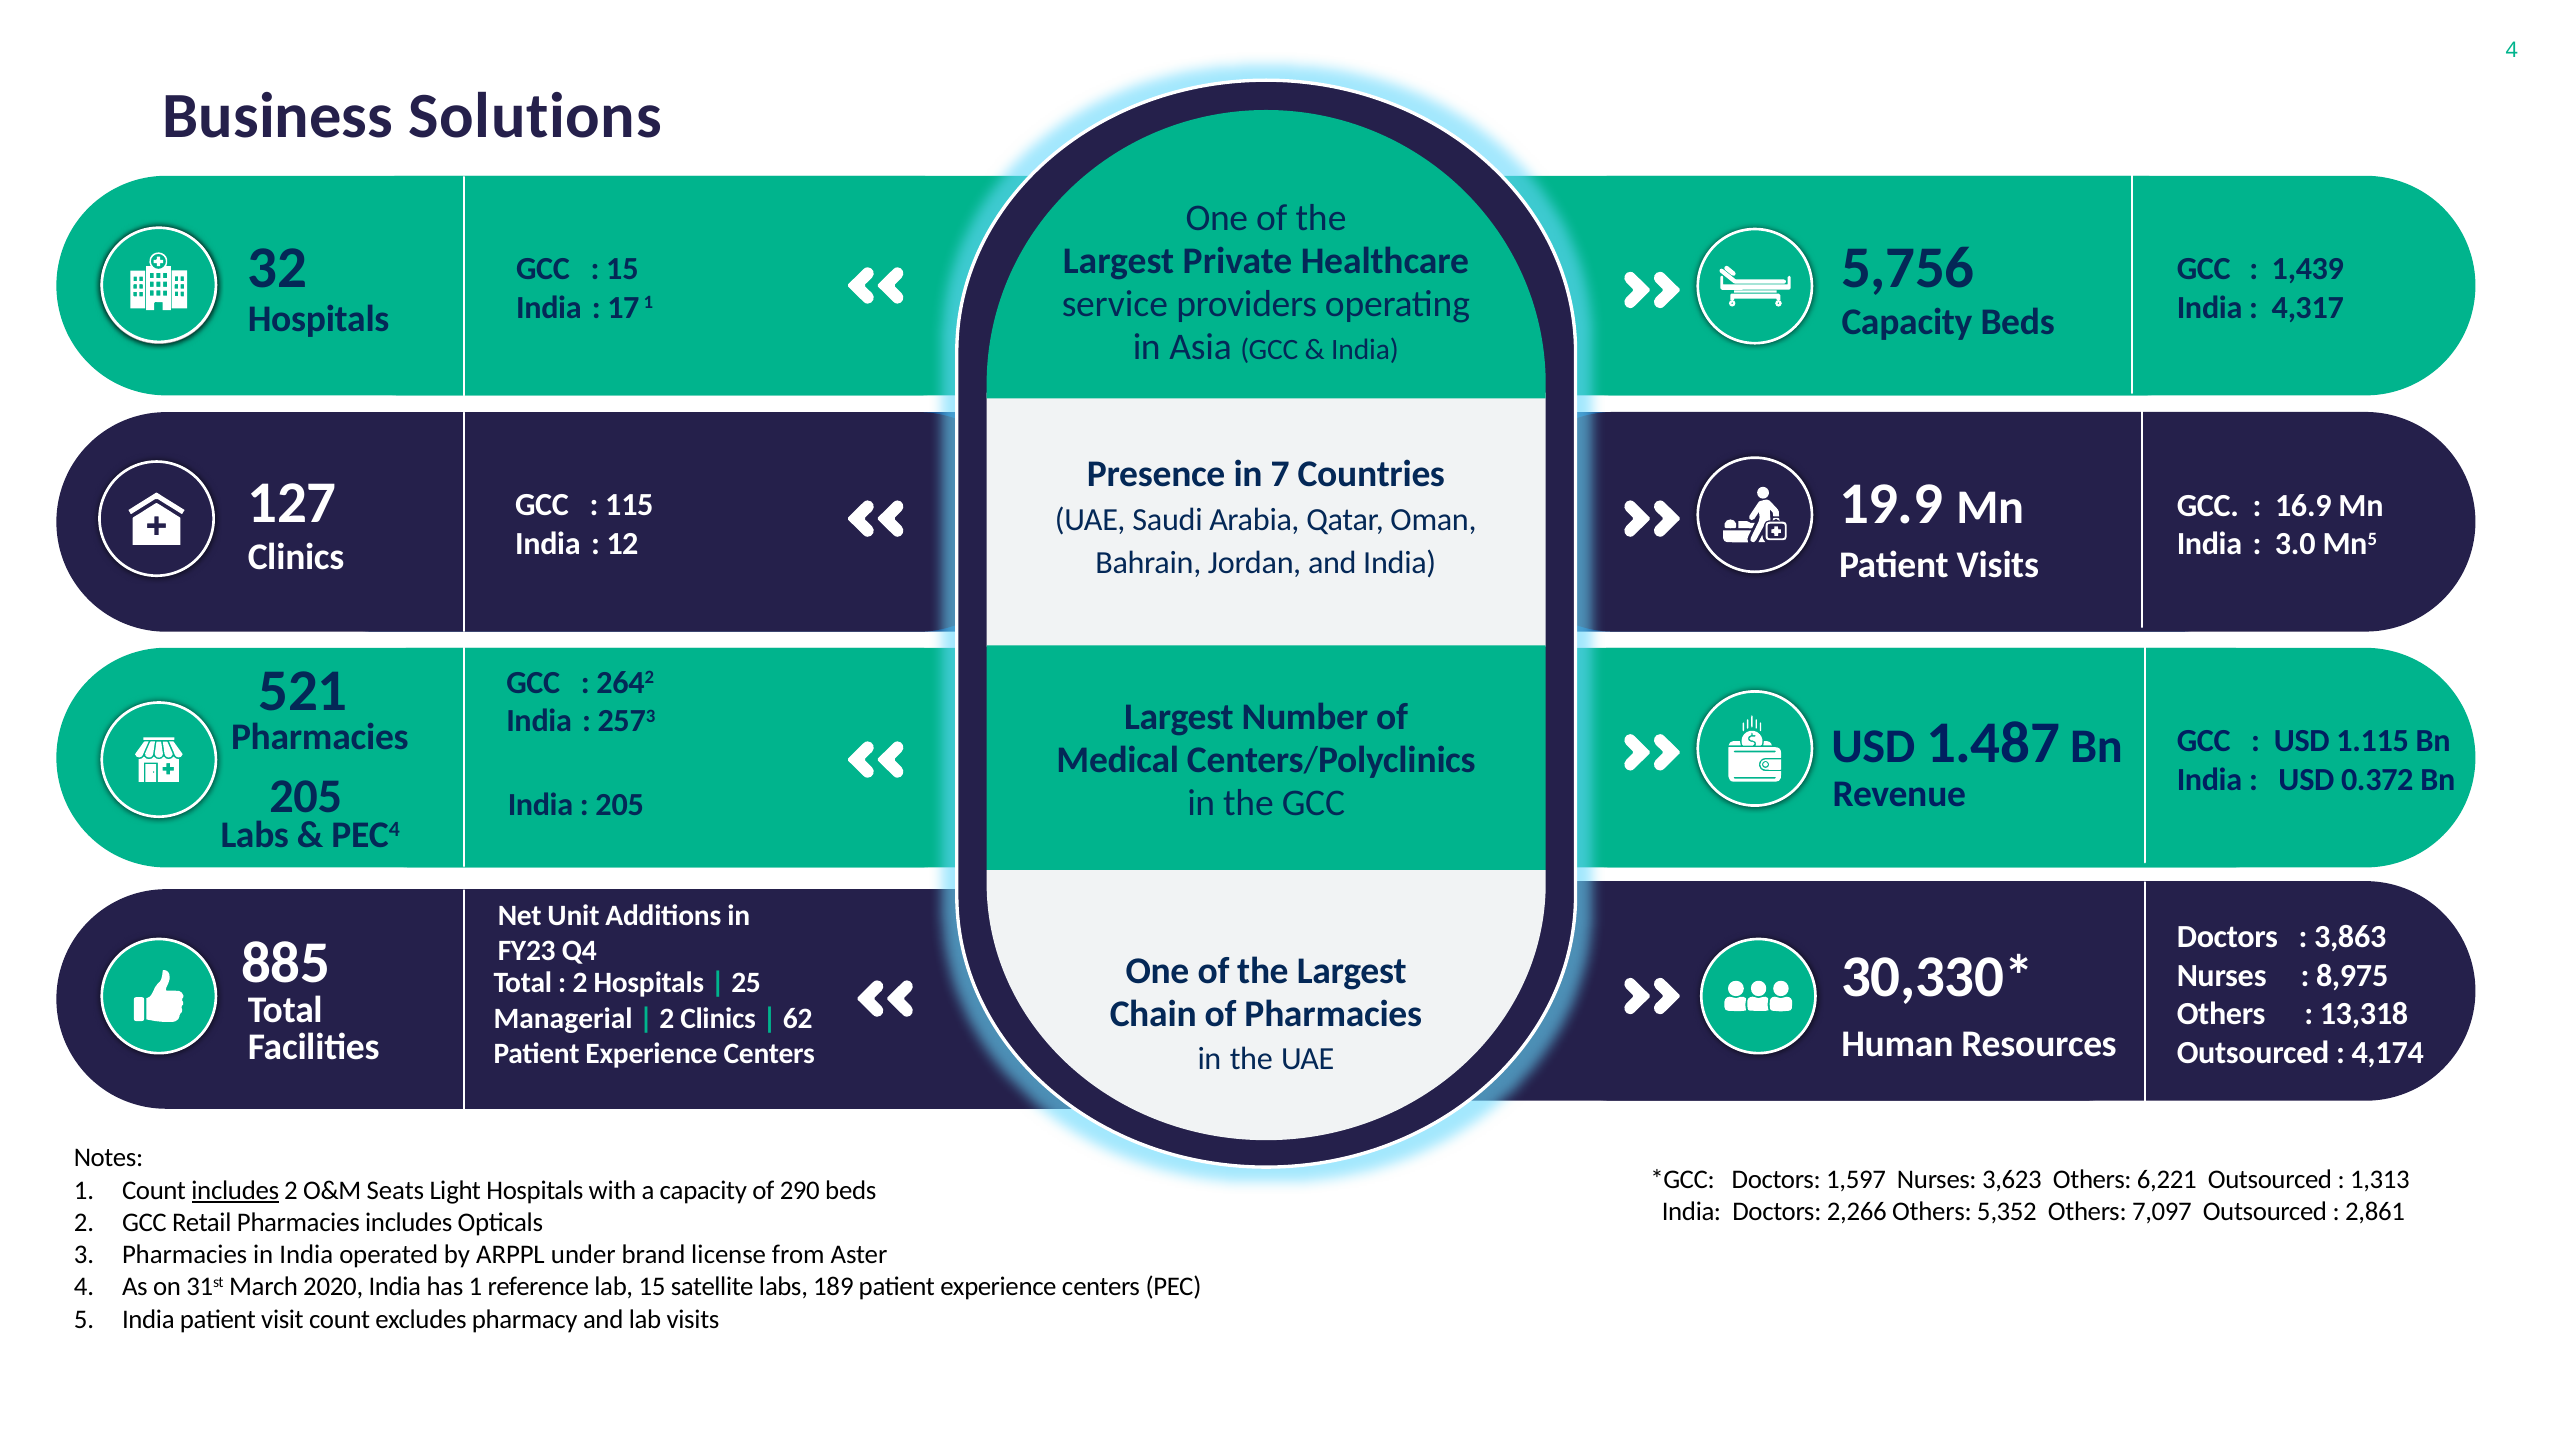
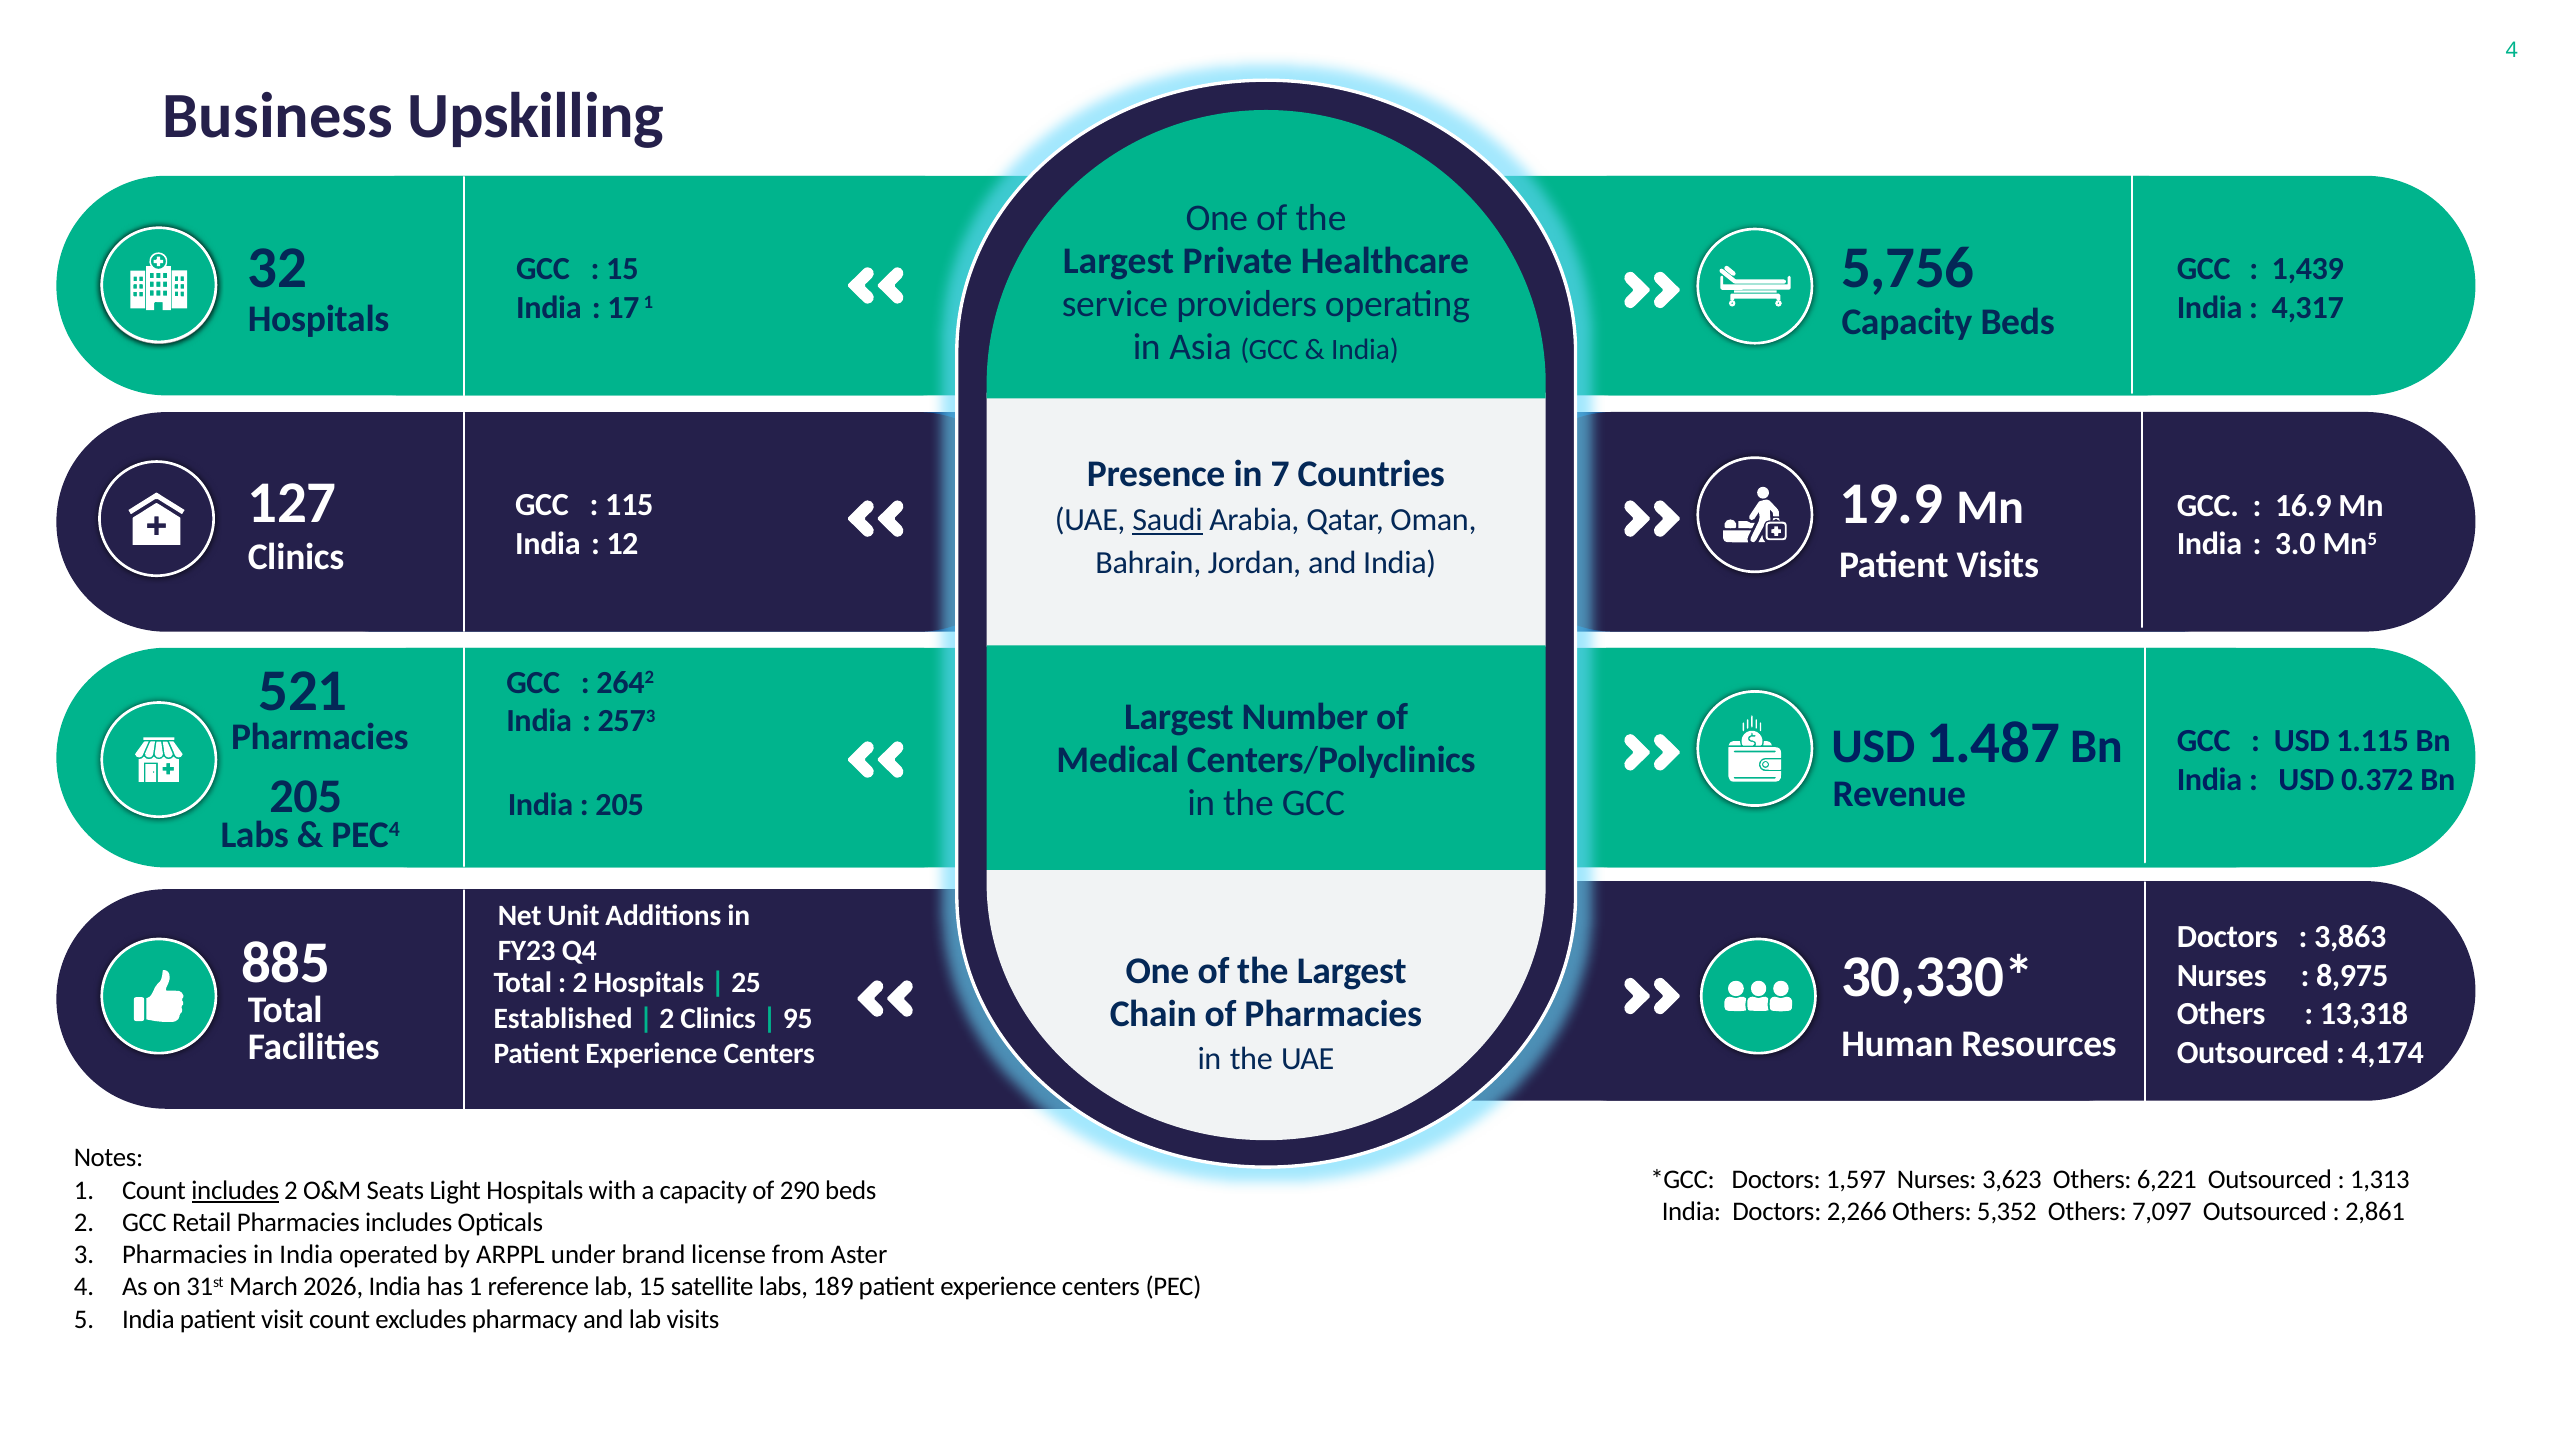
Solutions: Solutions -> Upskilling
Saudi underline: none -> present
Managerial: Managerial -> Established
62: 62 -> 95
2020: 2020 -> 2026
